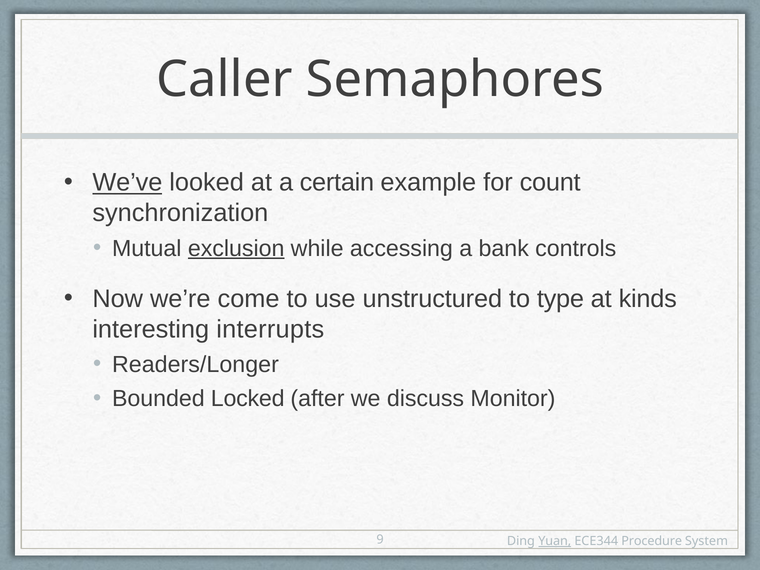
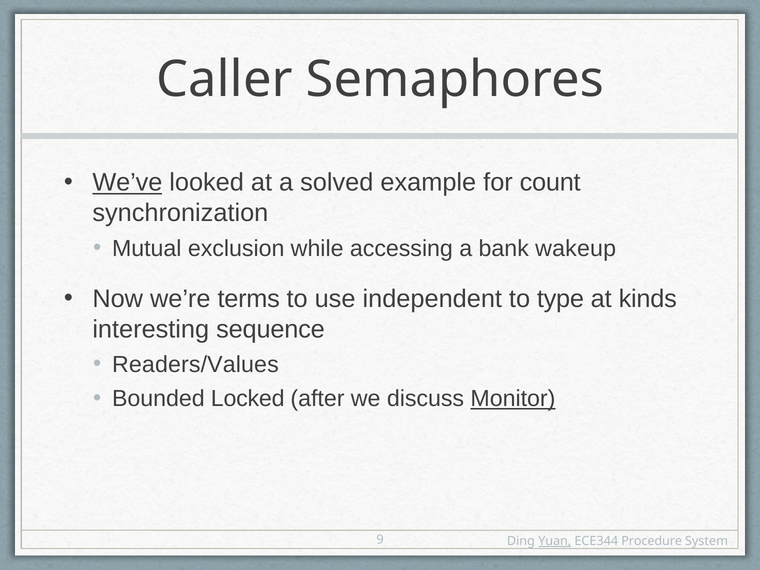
certain: certain -> solved
exclusion underline: present -> none
controls: controls -> wakeup
come: come -> terms
unstructured: unstructured -> independent
interrupts: interrupts -> sequence
Readers/Longer: Readers/Longer -> Readers/Values
Monitor underline: none -> present
